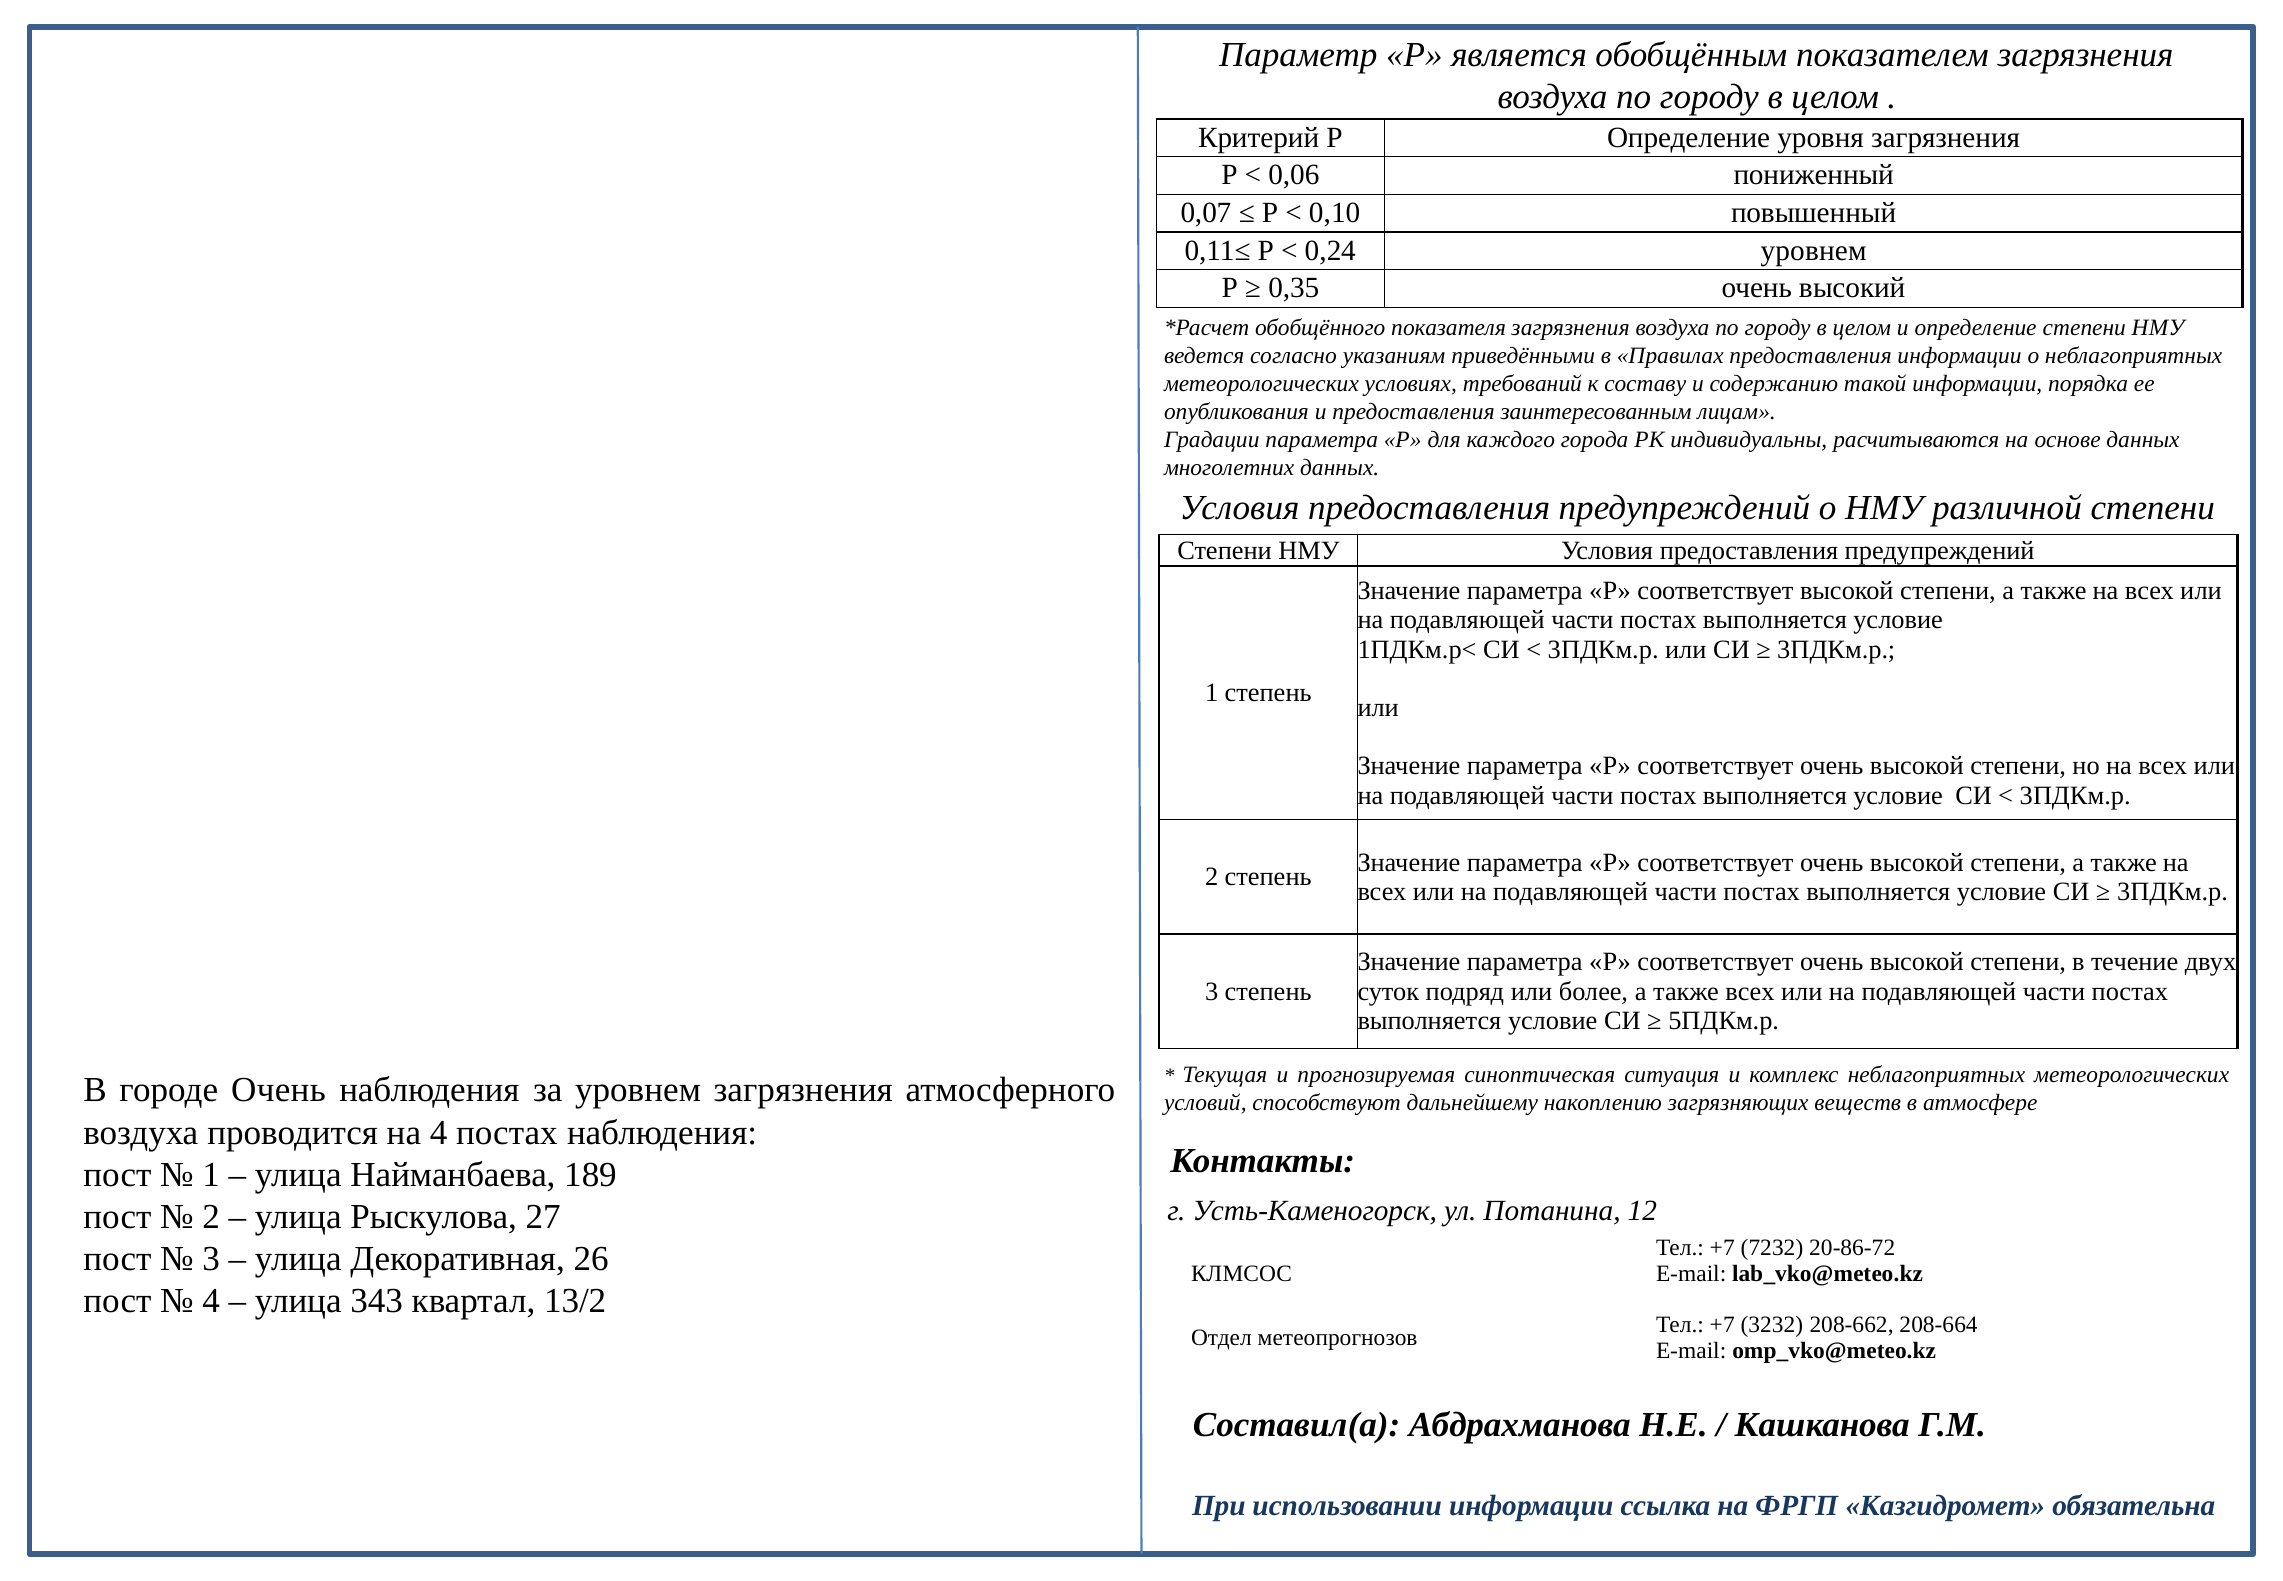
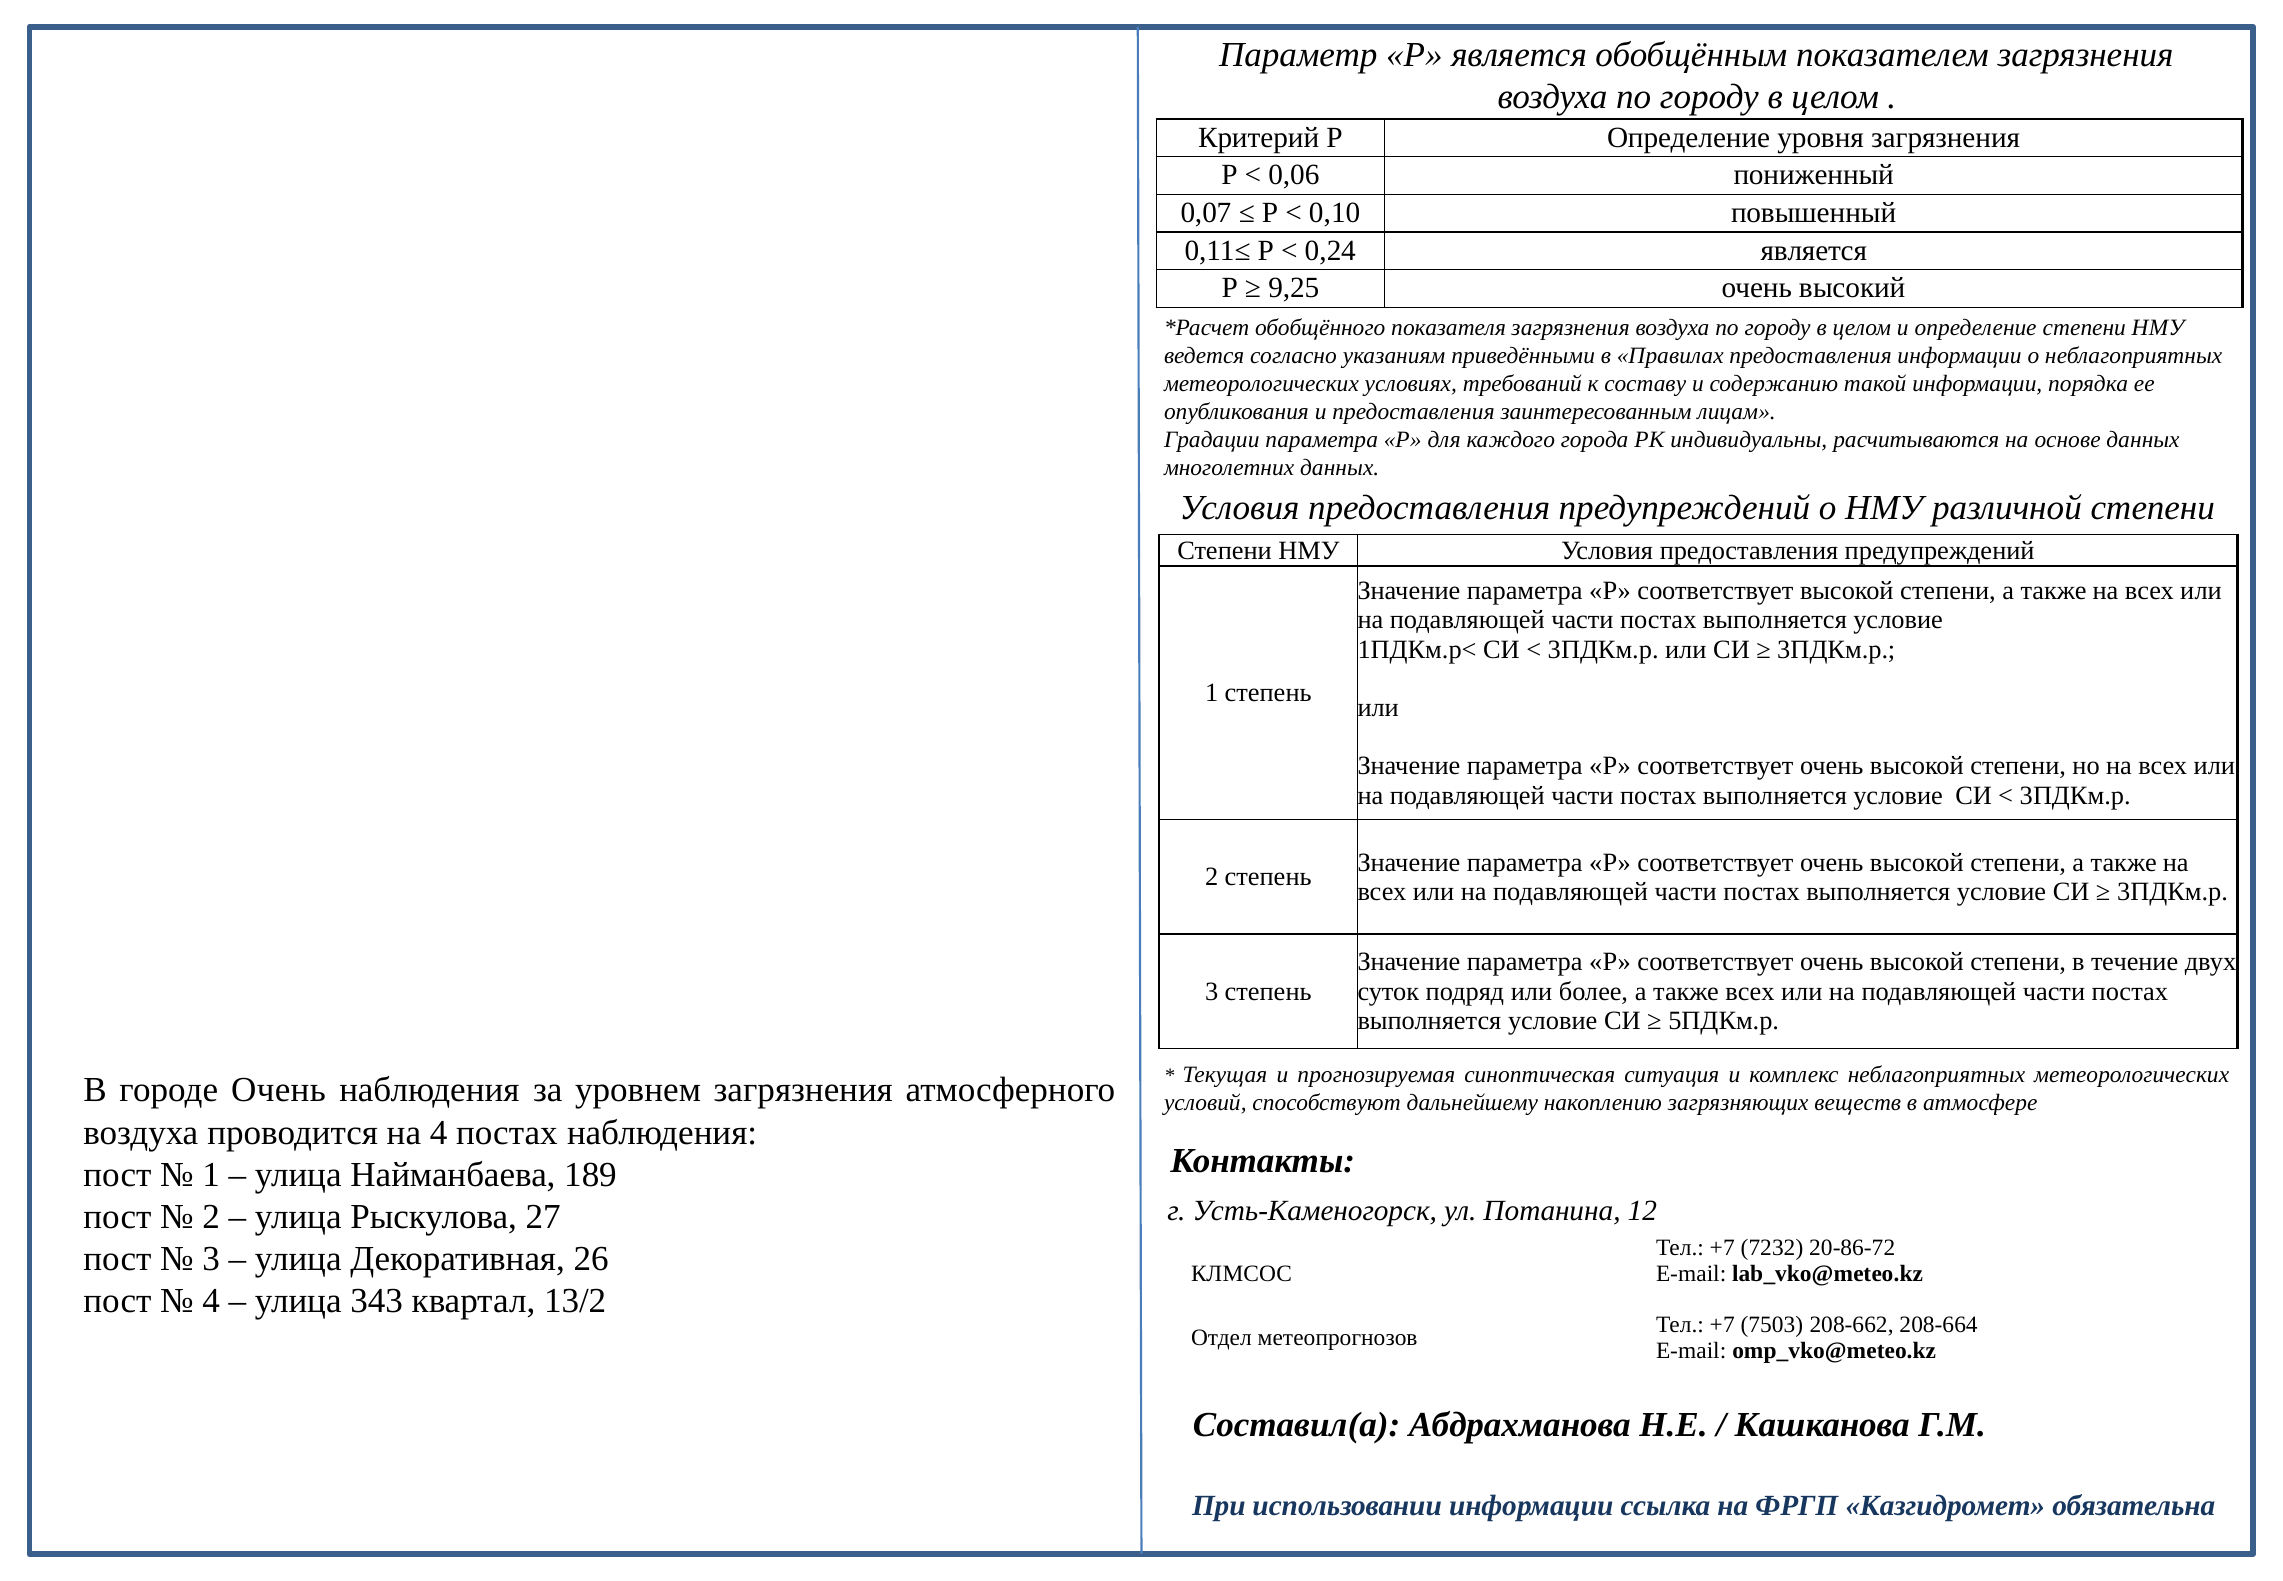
0,24 уровнем: уровнем -> является
0,35: 0,35 -> 9,25
3232: 3232 -> 7503
